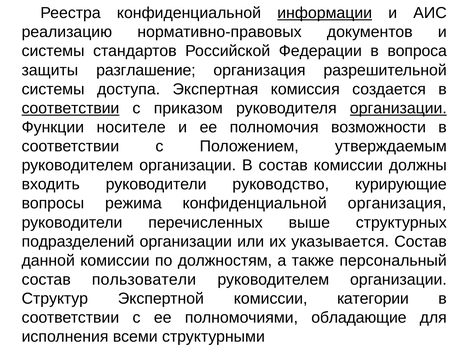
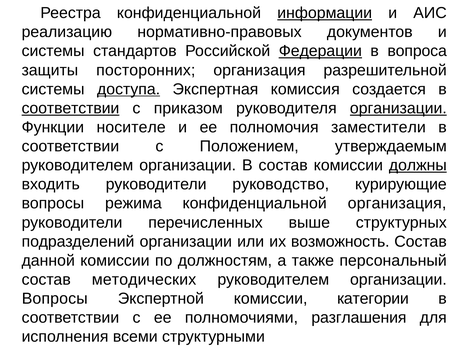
Федерации underline: none -> present
разглашение: разглашение -> посторонних
доступа underline: none -> present
возможности: возможности -> заместители
должны underline: none -> present
указывается: указывается -> возможность
пользователи: пользователи -> методических
Структур at (55, 299): Структур -> Вопросы
обладающие: обладающие -> разглашения
